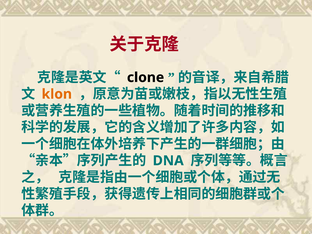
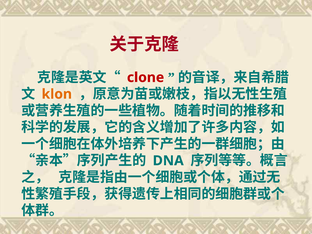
clone colour: black -> red
